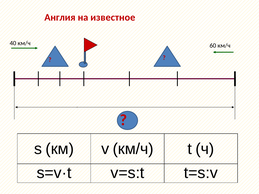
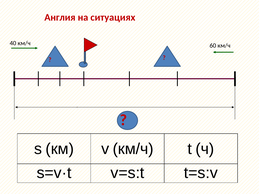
известное: известное -> ситуациях
